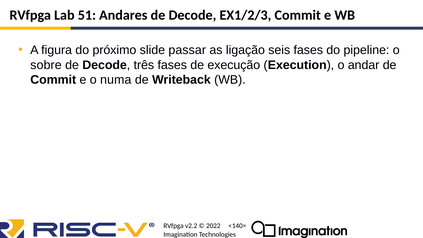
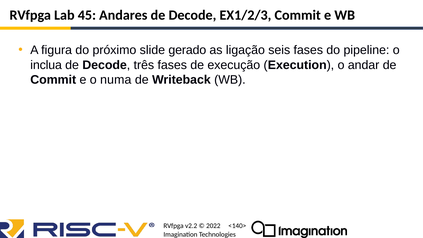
51: 51 -> 45
passar: passar -> gerado
sobre: sobre -> inclua
